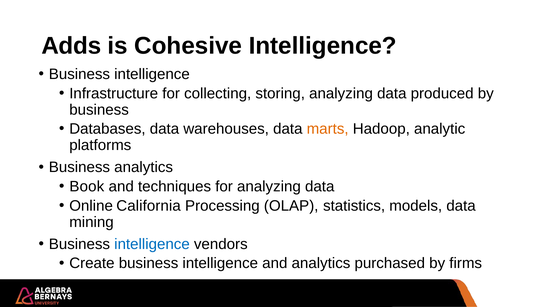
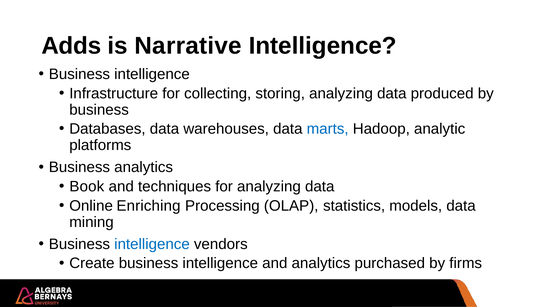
Cohesive: Cohesive -> Narrative
marts colour: orange -> blue
California: California -> Enriching
